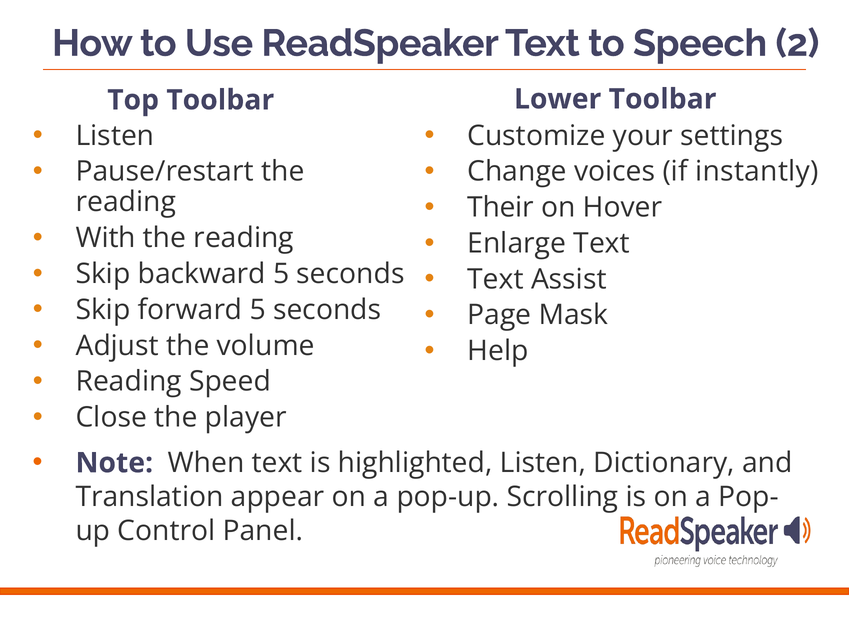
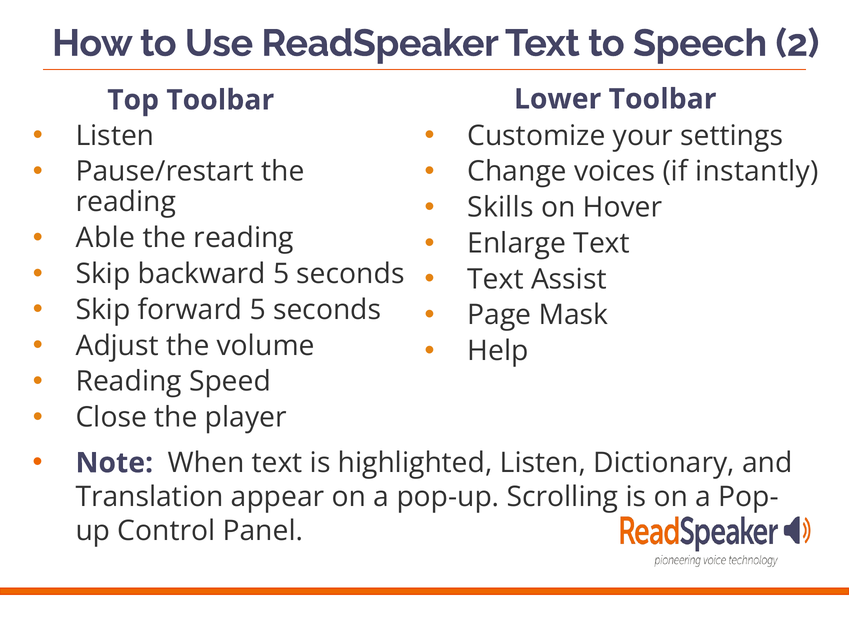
Their: Their -> Skills
With: With -> Able
